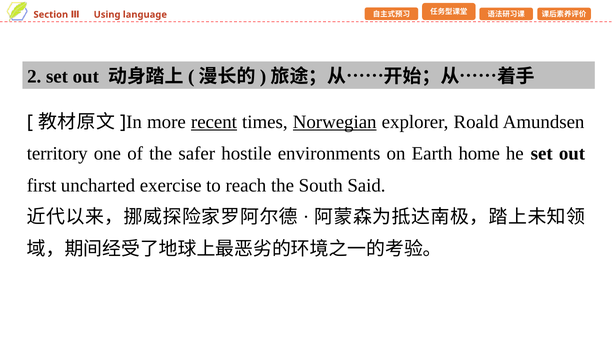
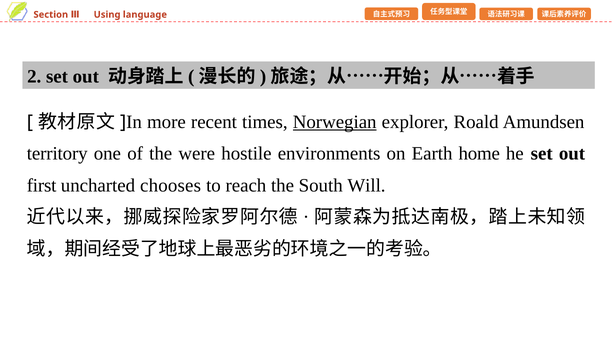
recent underline: present -> none
safer: safer -> were
exercise: exercise -> chooses
Said: Said -> Will
